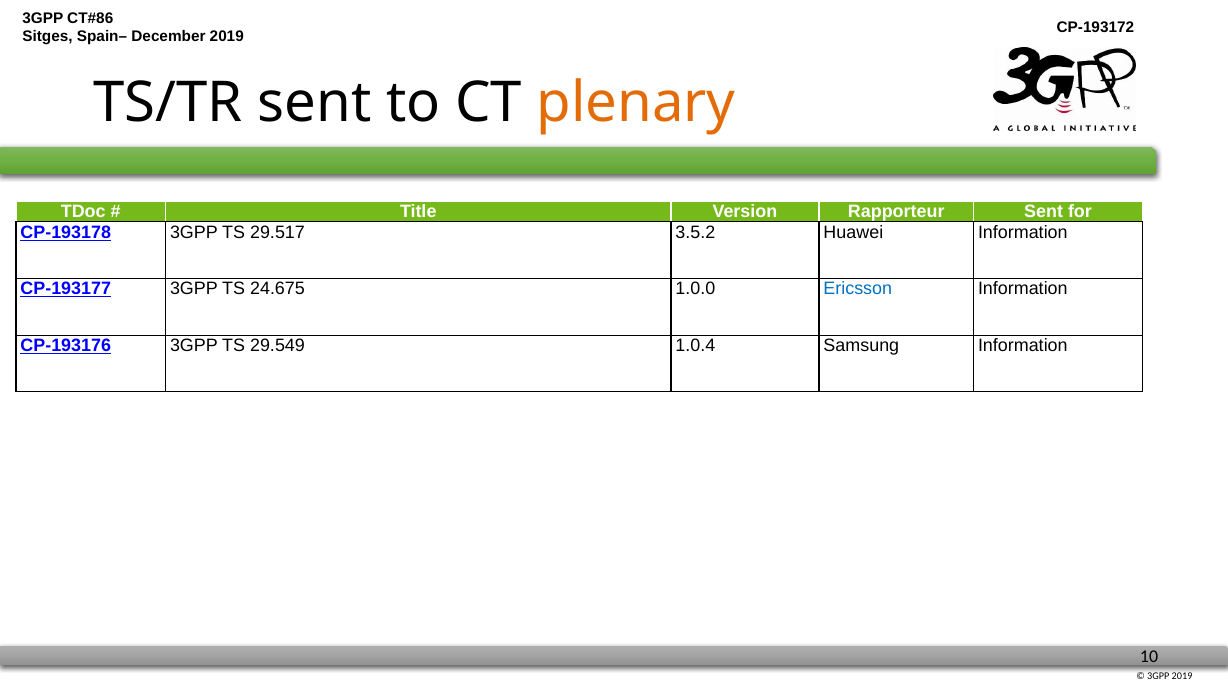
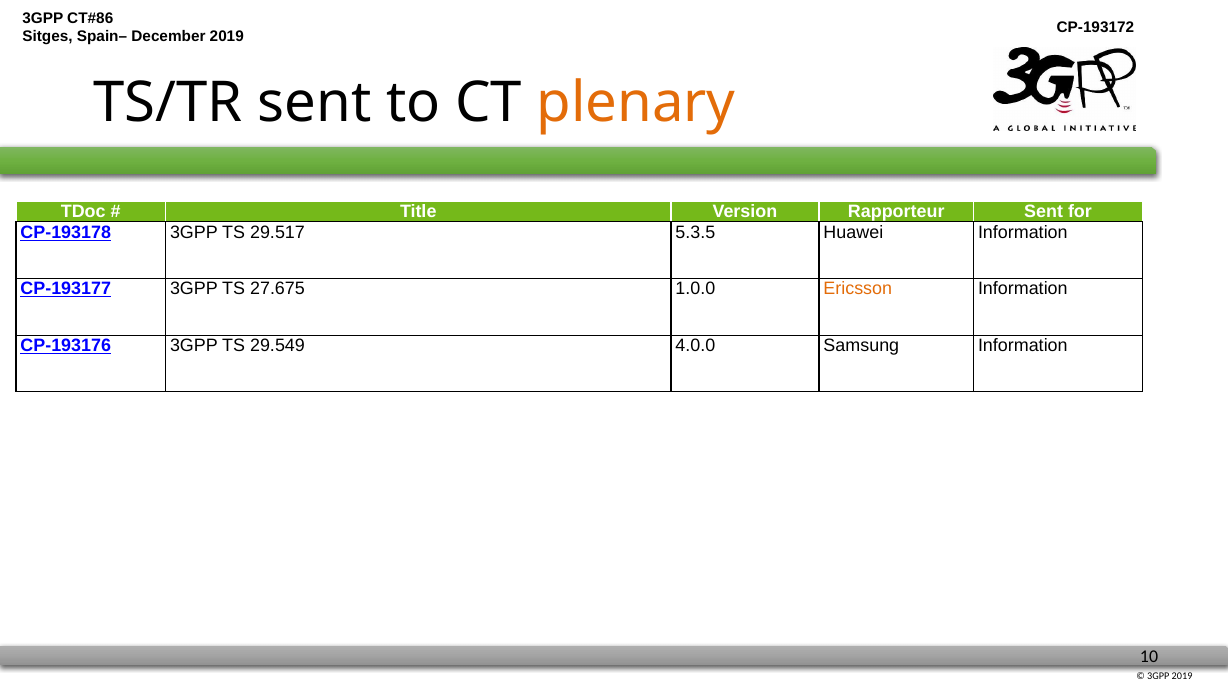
3.5.2: 3.5.2 -> 5.3.5
24.675: 24.675 -> 27.675
Ericsson colour: blue -> orange
1.0.4: 1.0.4 -> 4.0.0
